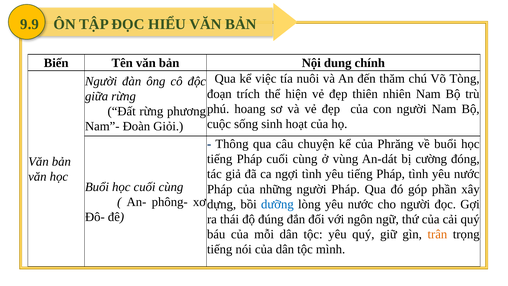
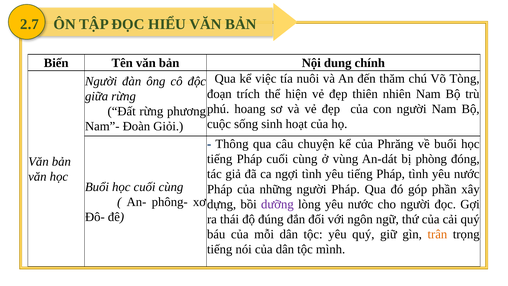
9.9: 9.9 -> 2.7
cường: cường -> phòng
dưỡng colour: blue -> purple
